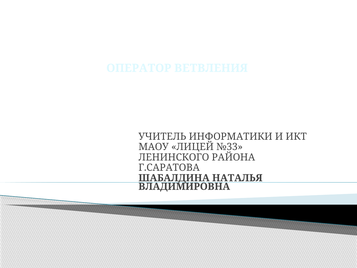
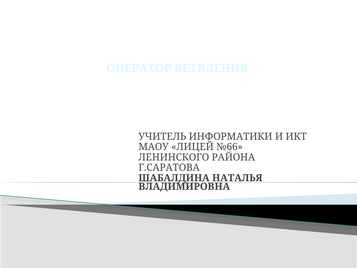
№33: №33 -> №66
